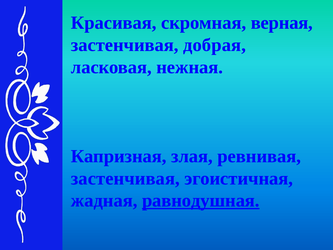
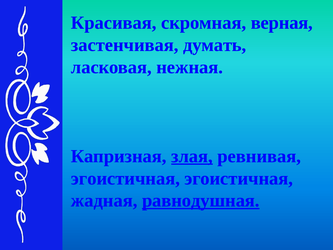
добрая: добрая -> думать
злая underline: none -> present
застенчивая at (125, 178): застенчивая -> эгоистичная
